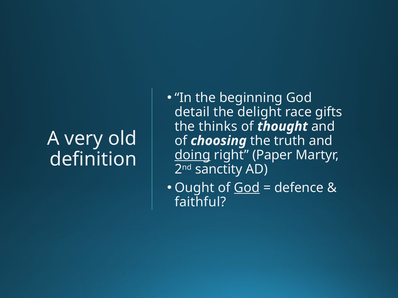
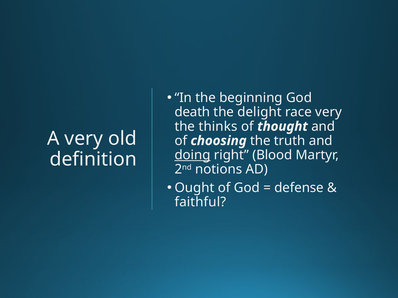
detail: detail -> death
race gifts: gifts -> very
Paper: Paper -> Blood
sanctity: sanctity -> notions
God at (247, 188) underline: present -> none
defence: defence -> defense
